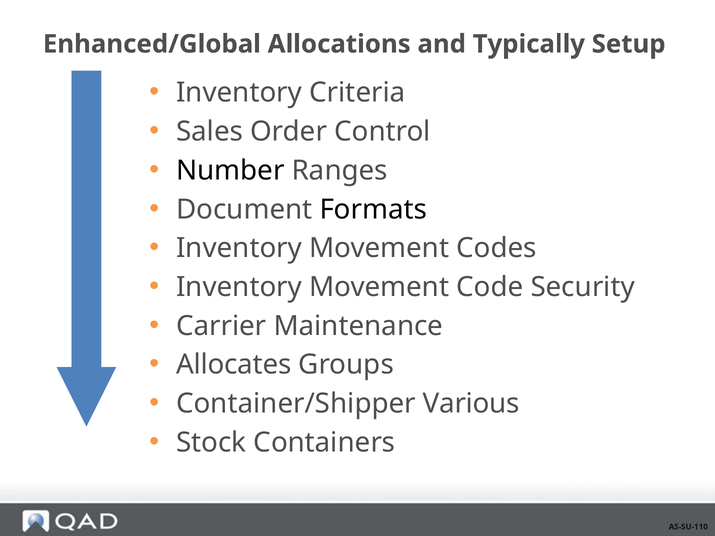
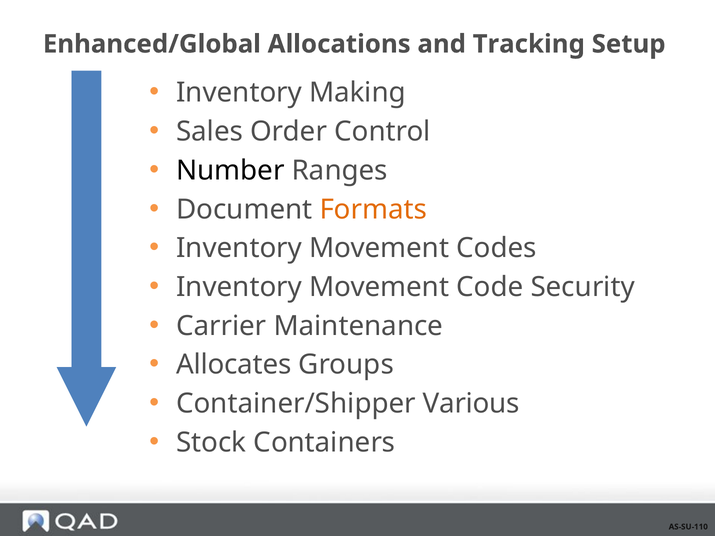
Typically: Typically -> Tracking
Criteria: Criteria -> Making
Formats colour: black -> orange
